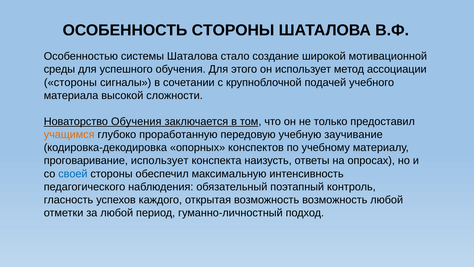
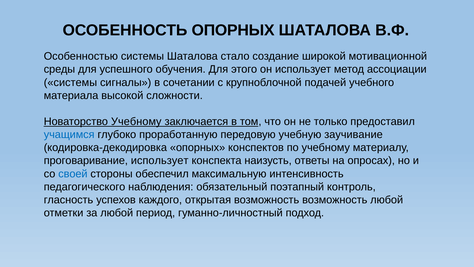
ОСОБЕННОСТЬ СТОРОНЫ: СТОРОНЫ -> ОПОРНЫХ
стороны at (70, 82): стороны -> системы
Новаторство Обучения: Обучения -> Учебному
учащимся colour: orange -> blue
